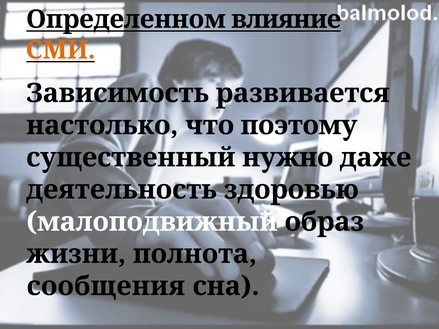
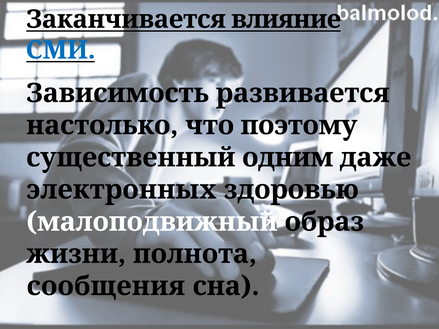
Определенном: Определенном -> Заканчивается
СМИ colour: orange -> blue
нужно: нужно -> одним
деятельность: деятельность -> электронных
